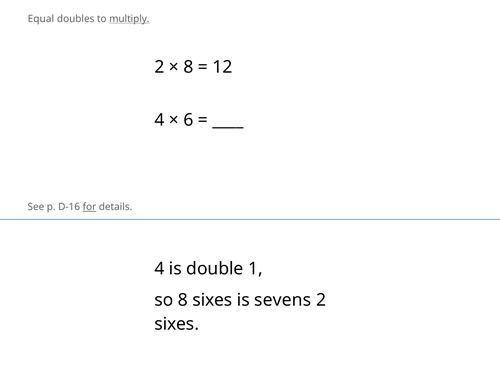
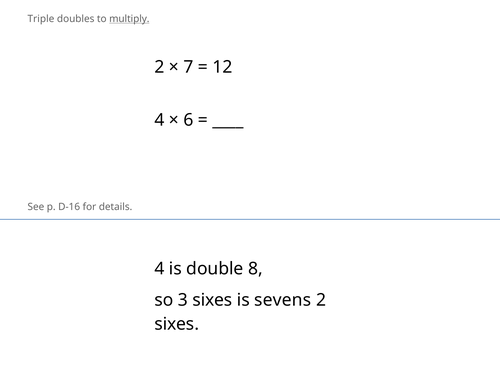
Equal: Equal -> Triple
8 at (188, 67): 8 -> 7
for underline: present -> none
1: 1 -> 8
so 8: 8 -> 3
